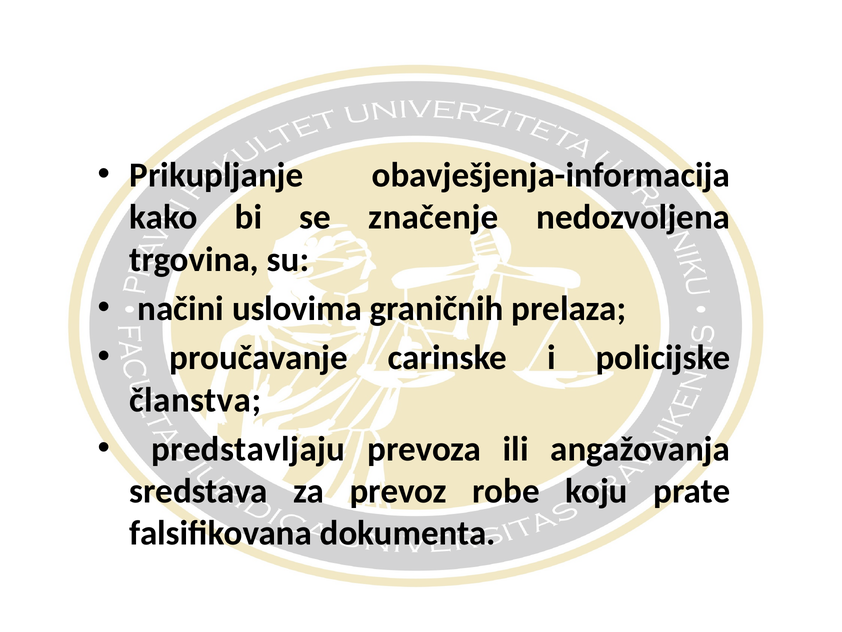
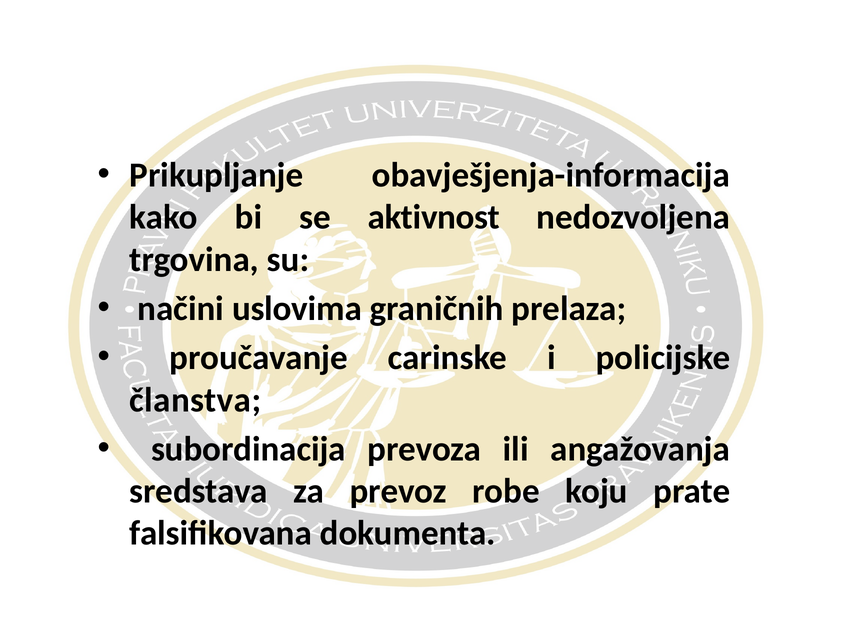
značenje: značenje -> aktivnost
predstavljaju: predstavljaju -> subordinacija
